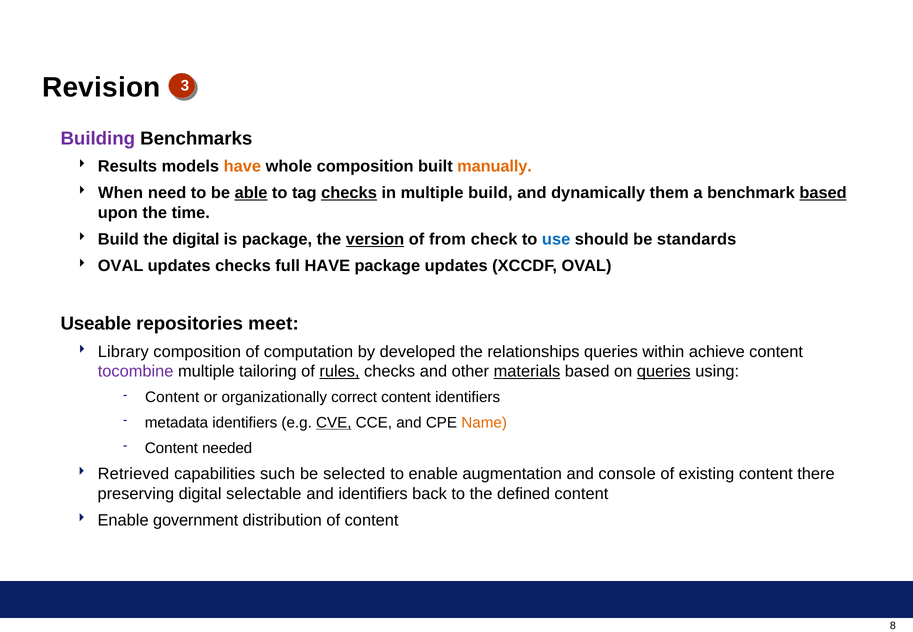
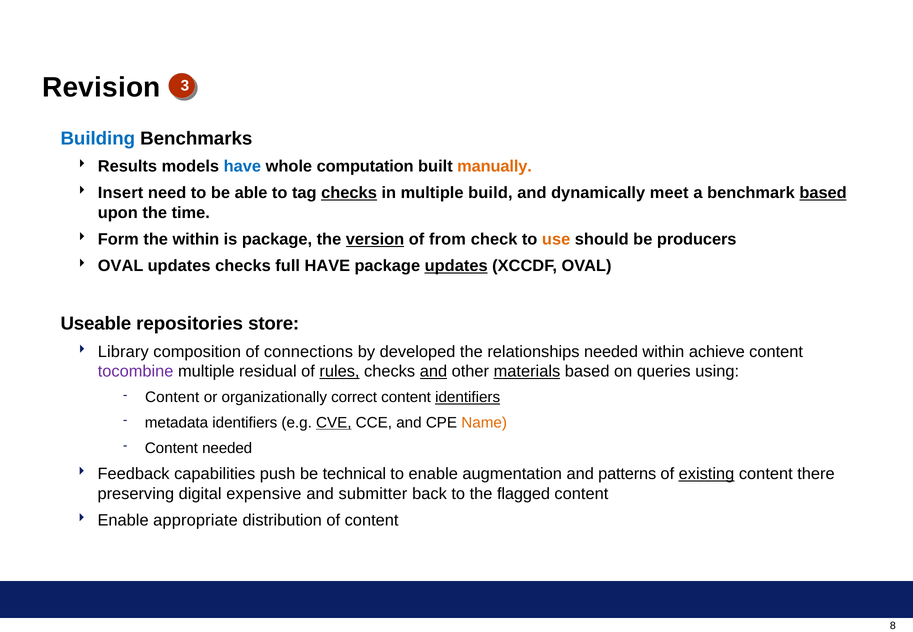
Building colour: purple -> blue
have at (242, 166) colour: orange -> blue
whole composition: composition -> computation
When: When -> Insert
able underline: present -> none
them: them -> meet
Build at (118, 239): Build -> Form
the digital: digital -> within
use colour: blue -> orange
standards: standards -> producers
updates at (456, 266) underline: none -> present
meet: meet -> store
computation: computation -> connections
relationships queries: queries -> needed
tailoring: tailoring -> residual
and at (433, 372) underline: none -> present
queries at (664, 372) underline: present -> none
identifiers at (468, 398) underline: none -> present
Retrieved: Retrieved -> Feedback
such: such -> push
selected: selected -> technical
console: console -> patterns
existing underline: none -> present
selectable: selectable -> expensive
and identifiers: identifiers -> submitter
defined: defined -> flagged
government: government -> appropriate
